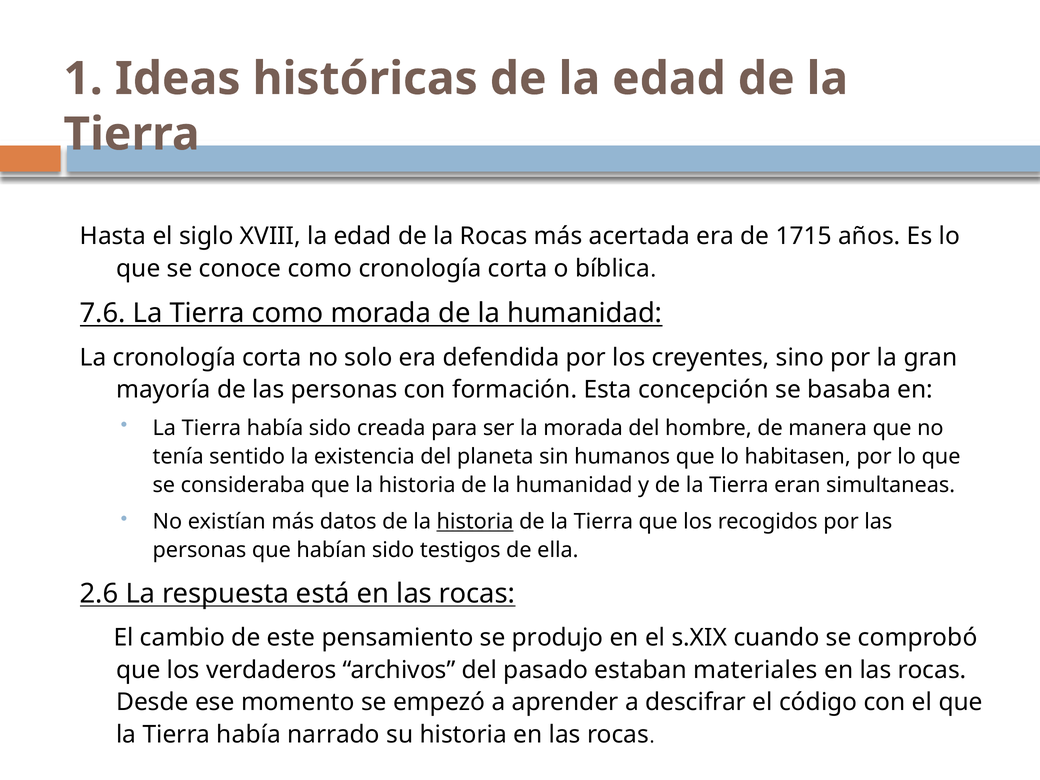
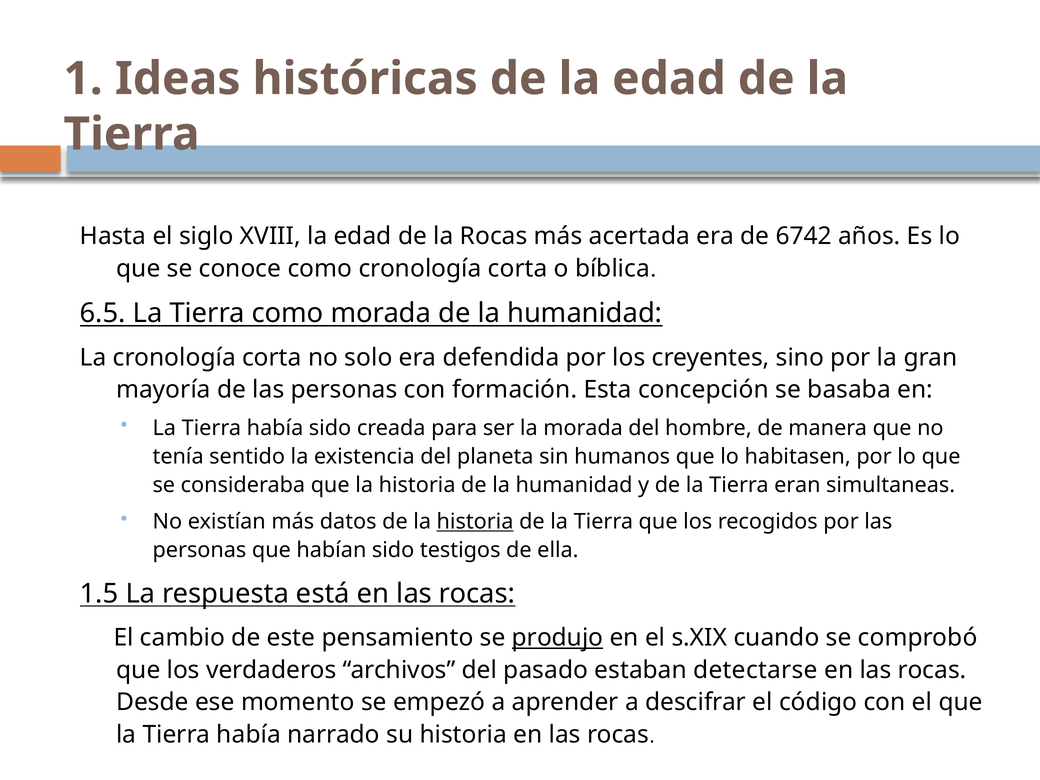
1715: 1715 -> 6742
7.6: 7.6 -> 6.5
2.6: 2.6 -> 1.5
produjo underline: none -> present
materiales: materiales -> detectarse
